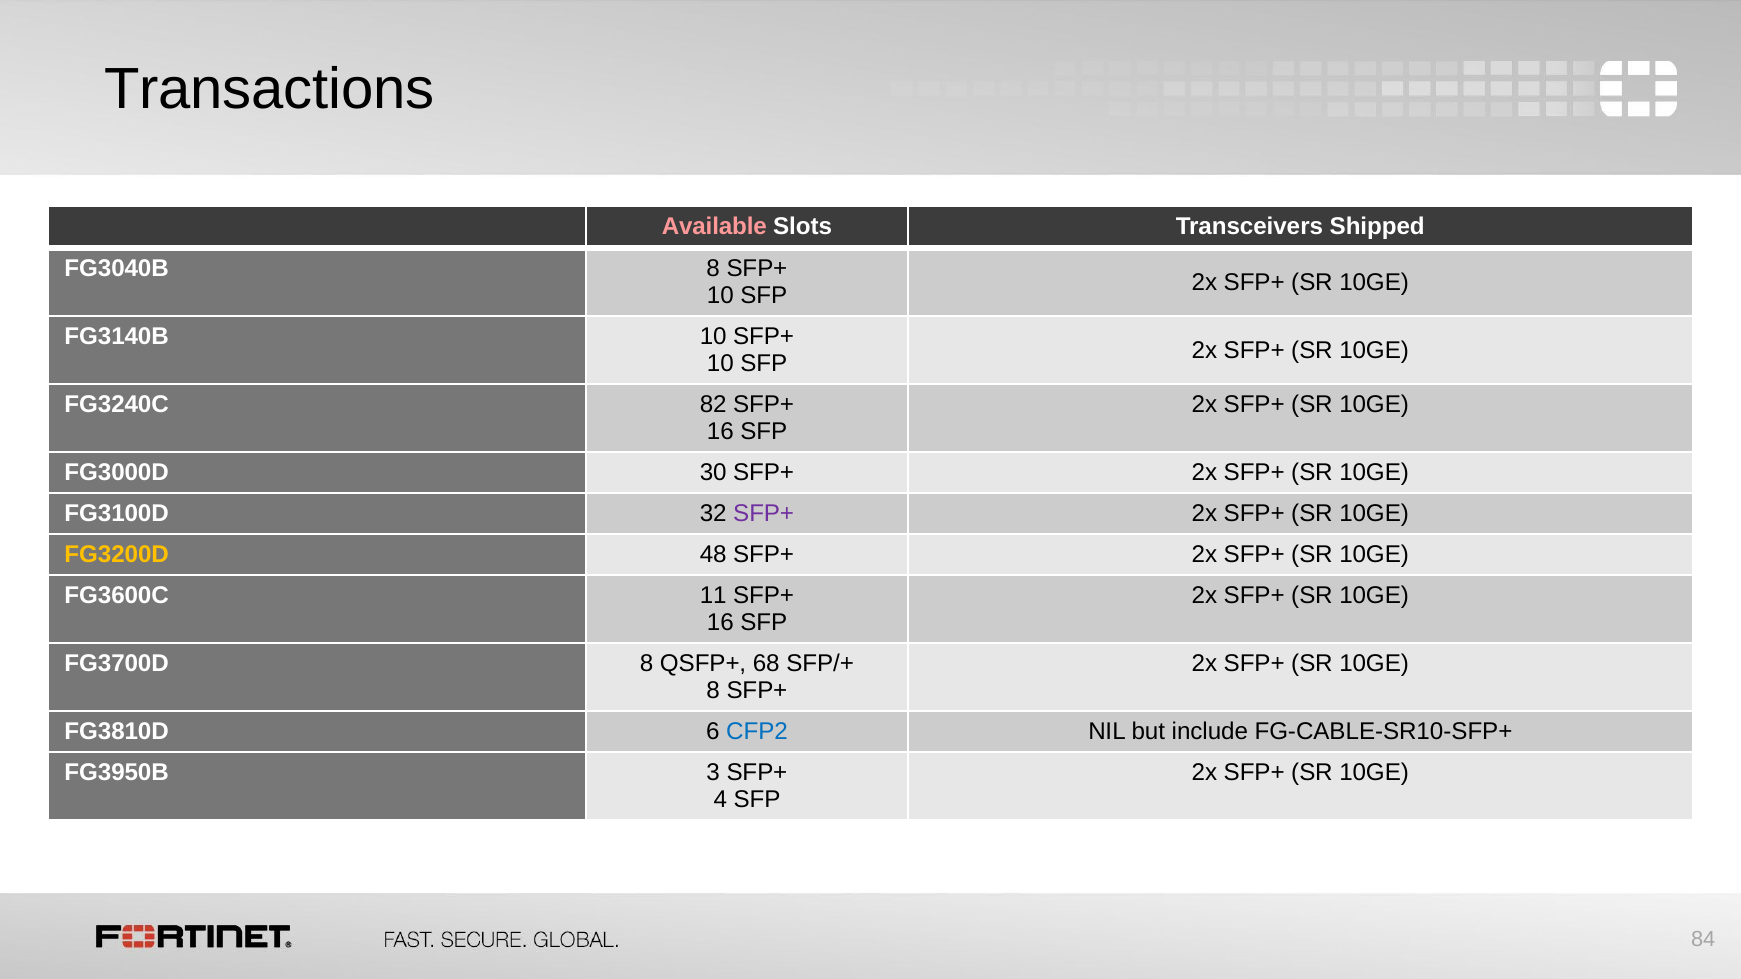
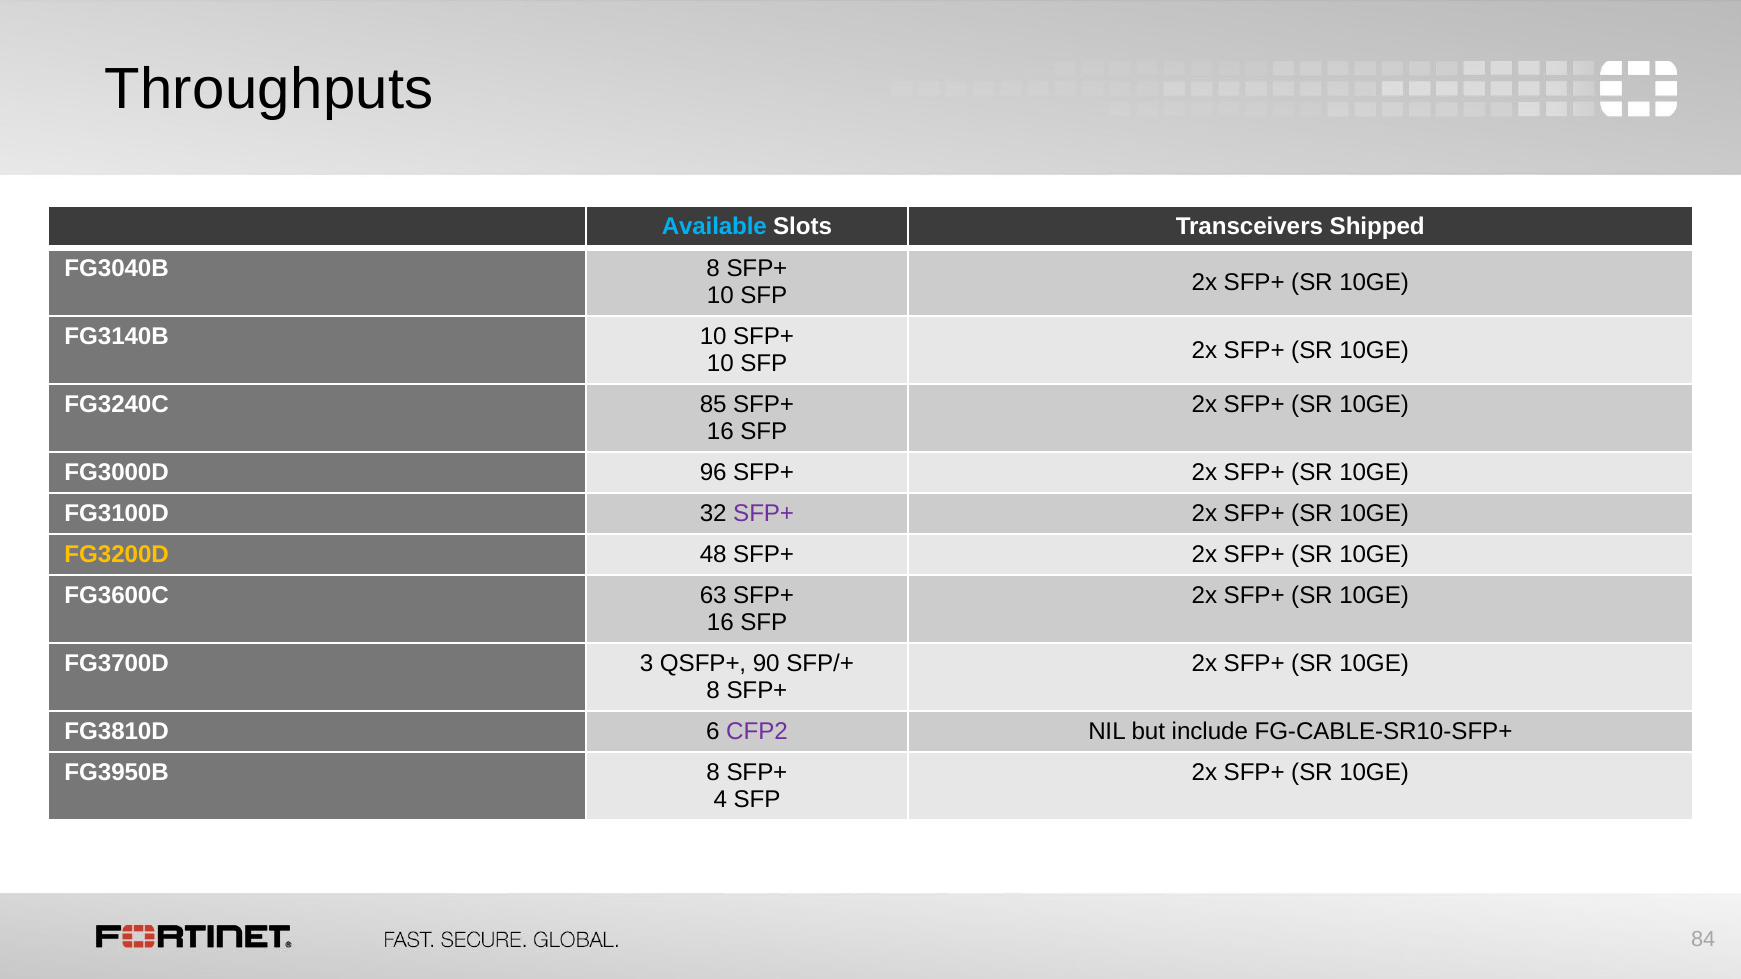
Transactions: Transactions -> Throughputs
Available colour: pink -> light blue
82: 82 -> 85
30: 30 -> 96
11: 11 -> 63
FG3700D 8: 8 -> 3
68: 68 -> 90
CFP2 colour: blue -> purple
FG3950B 3: 3 -> 8
